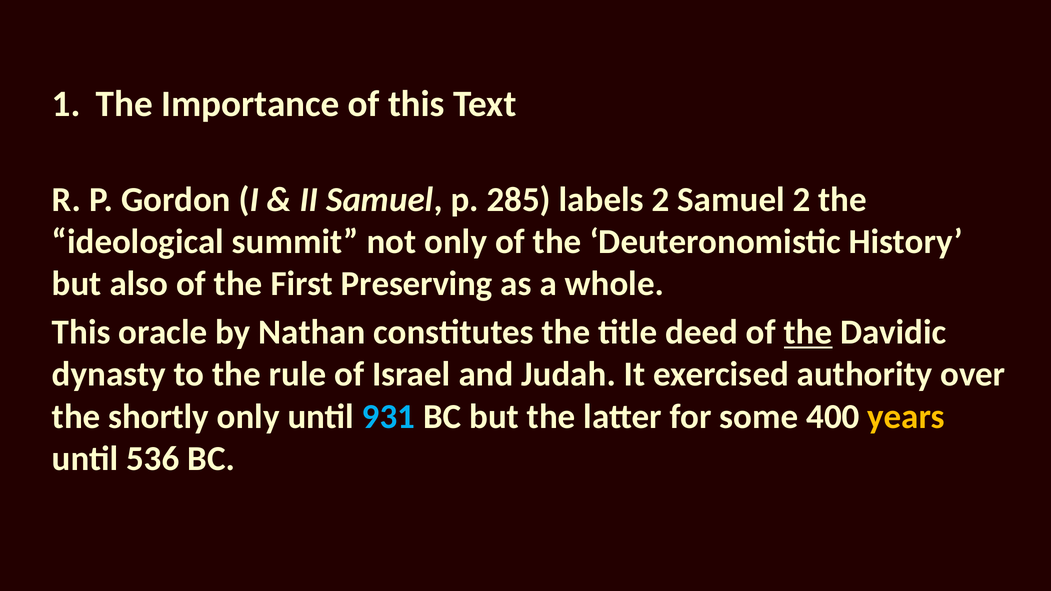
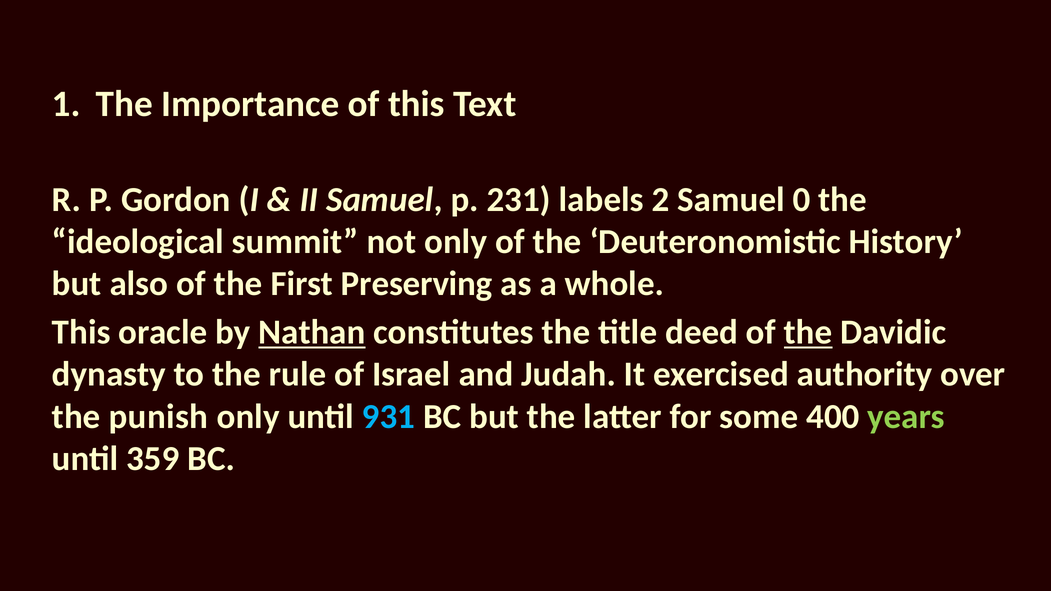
285: 285 -> 231
Samuel 2: 2 -> 0
Nathan underline: none -> present
shortly: shortly -> punish
years colour: yellow -> light green
536: 536 -> 359
